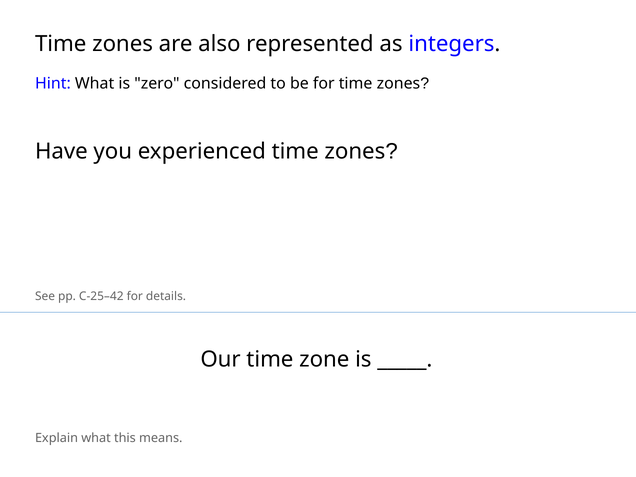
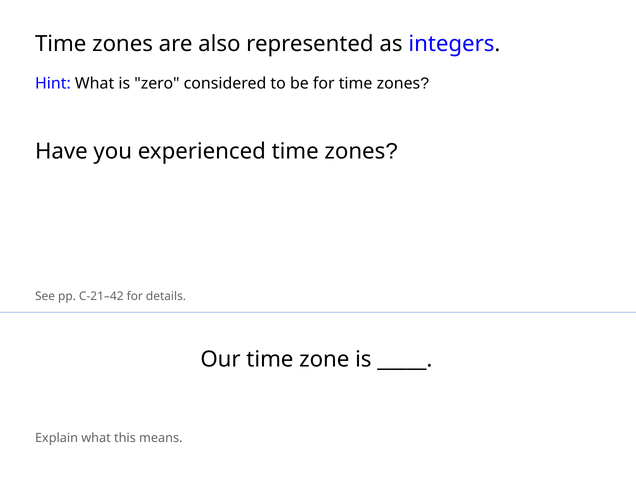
C-25–42: C-25–42 -> C-21–42
